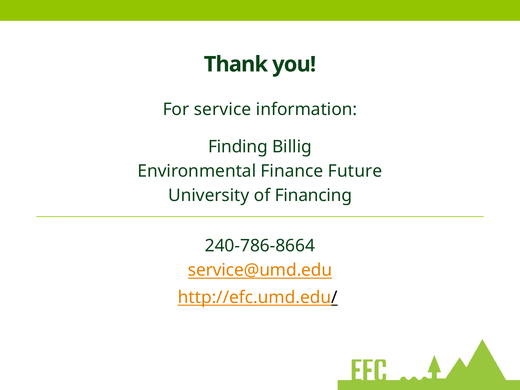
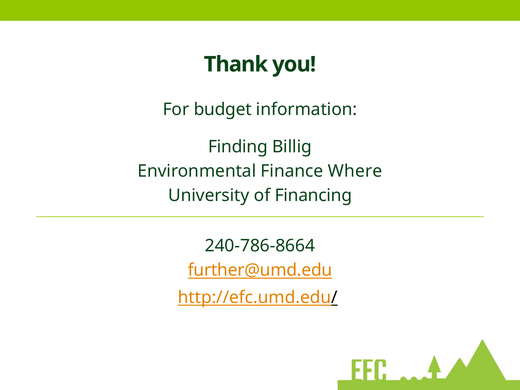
service: service -> budget
Future: Future -> Where
service@umd.edu: service@umd.edu -> further@umd.edu
